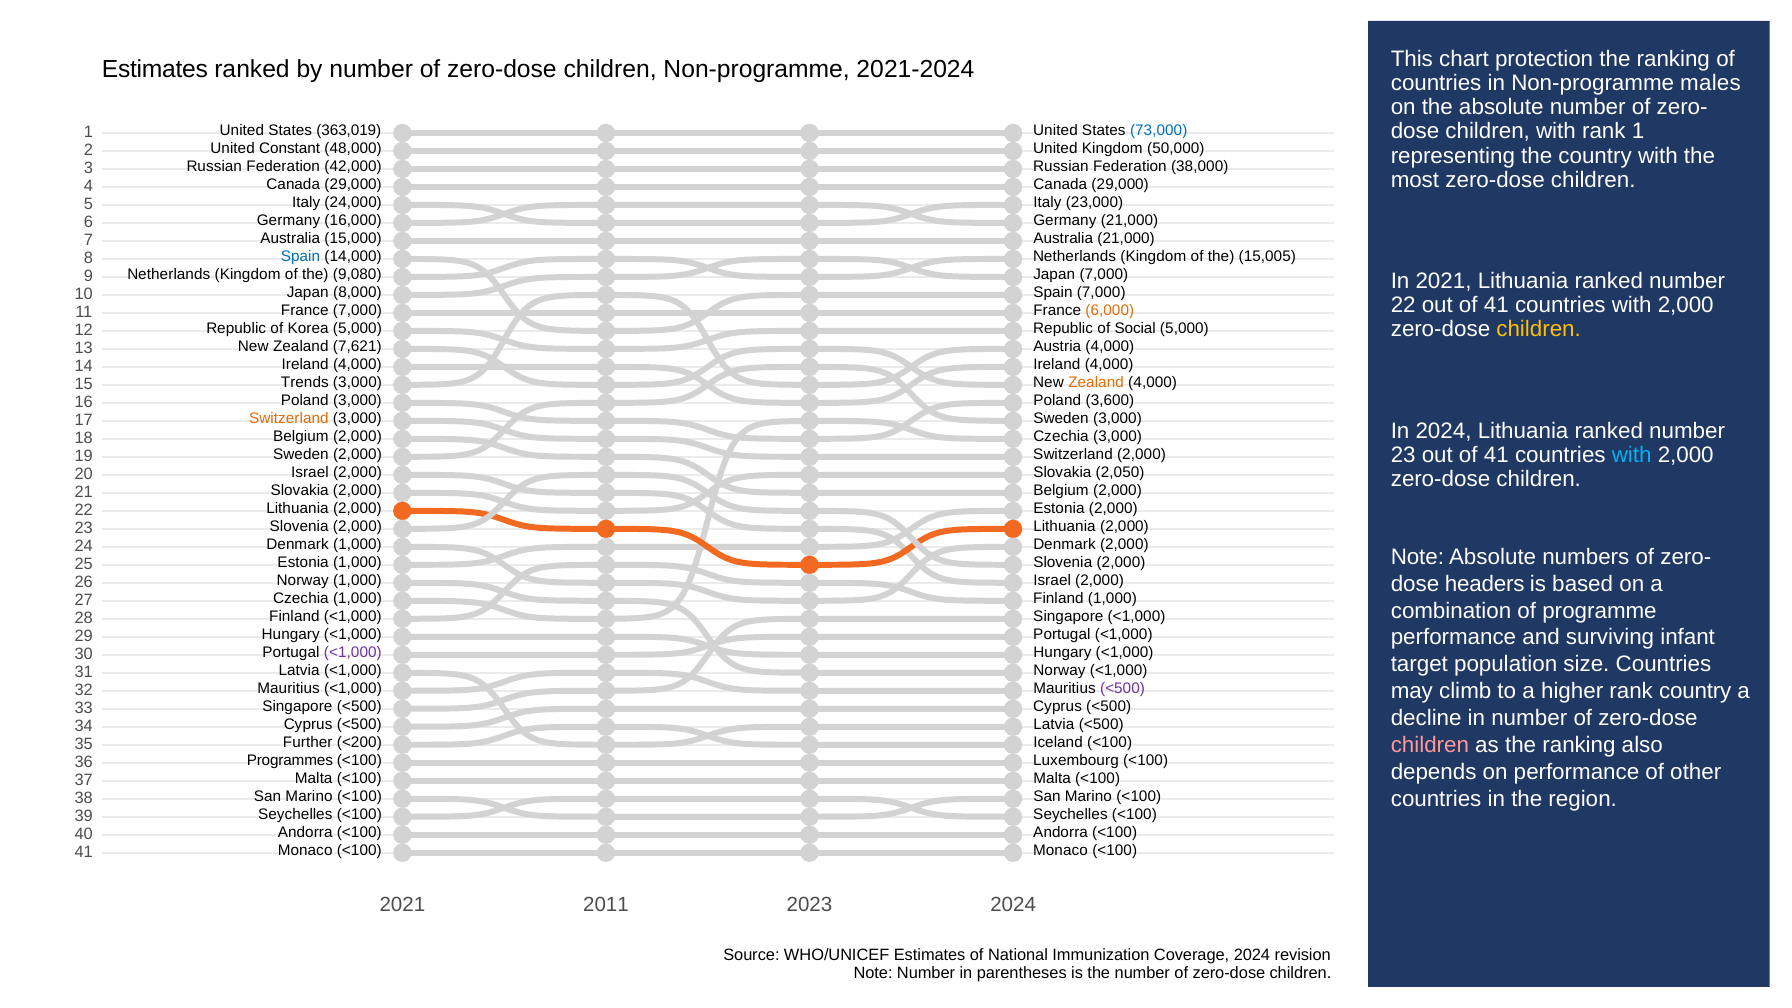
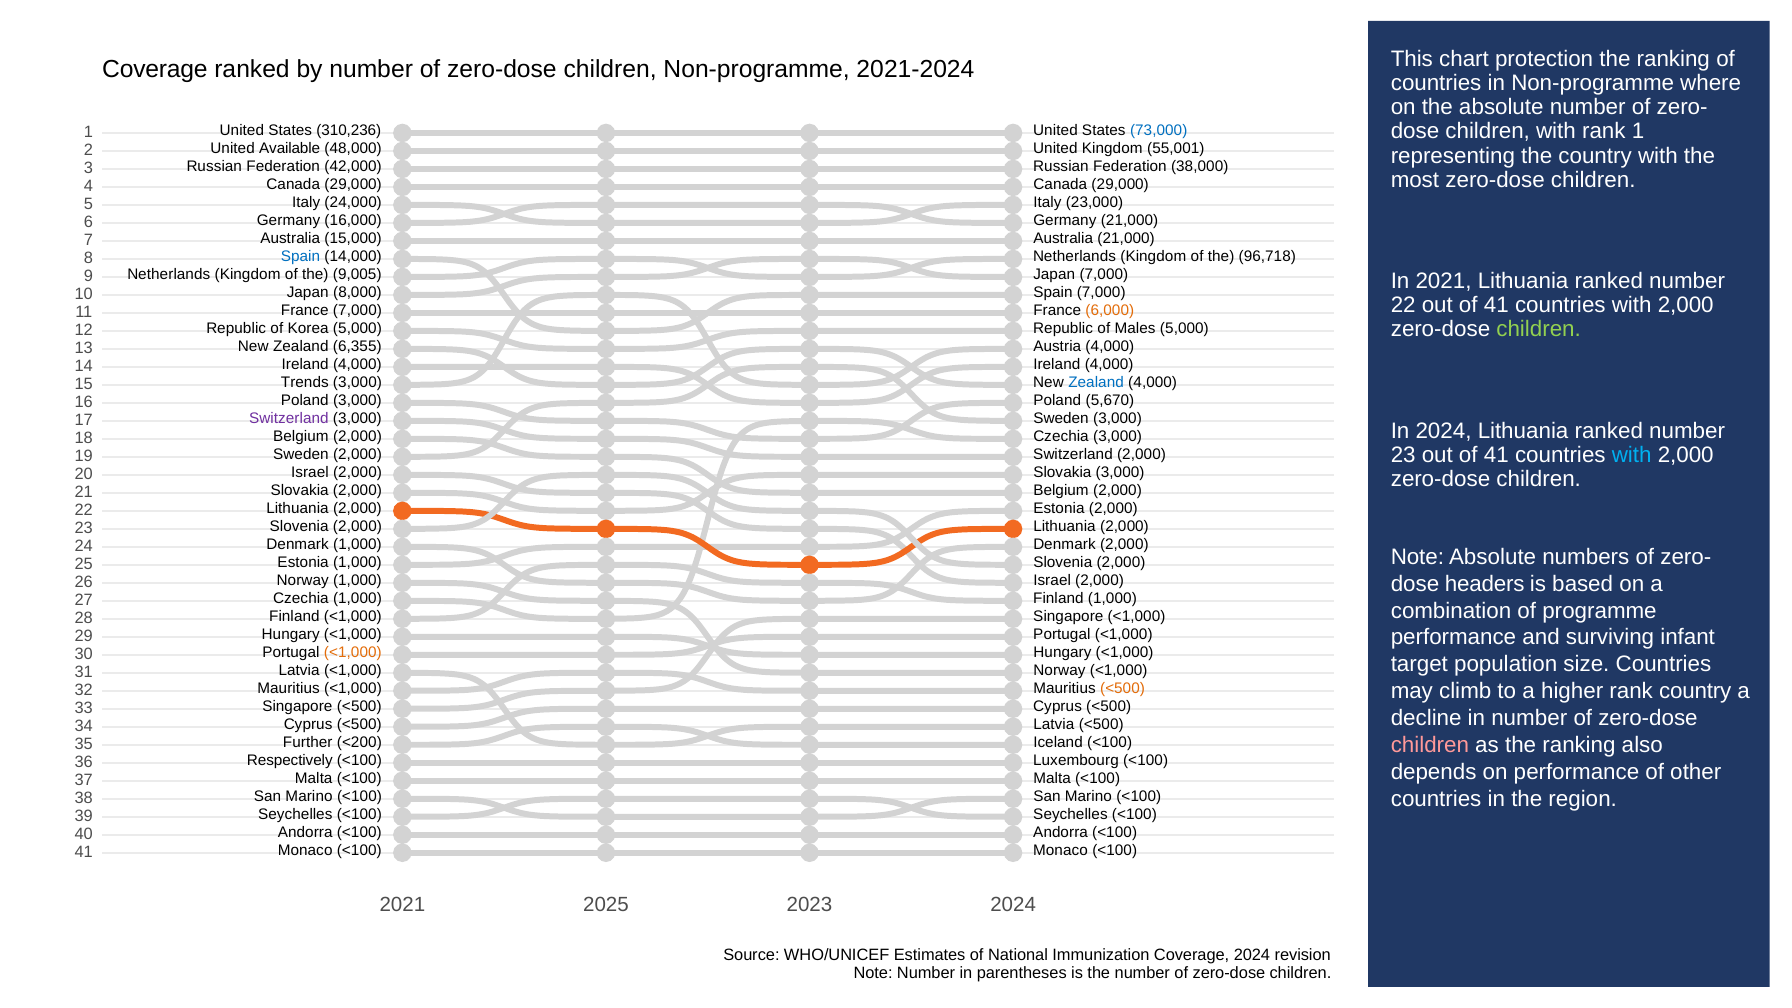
Estimates at (155, 69): Estimates -> Coverage
males: males -> where
363,019: 363,019 -> 310,236
Constant: Constant -> Available
50,000: 50,000 -> 55,001
15,005: 15,005 -> 96,718
9,080: 9,080 -> 9,005
children at (1539, 329) colour: yellow -> light green
Social: Social -> Males
7,621: 7,621 -> 6,355
Zealand at (1096, 383) colour: orange -> blue
3,600: 3,600 -> 5,670
Switzerland at (289, 419) colour: orange -> purple
Slovakia 2,050: 2,050 -> 3,000
<1,000 at (353, 653) colour: purple -> orange
<500 at (1123, 689) colour: purple -> orange
Programmes: Programmes -> Respectively
2011: 2011 -> 2025
